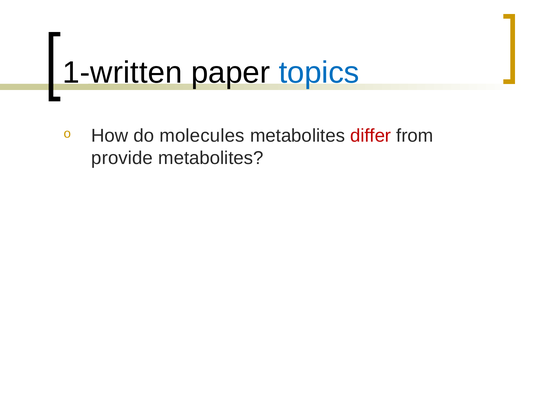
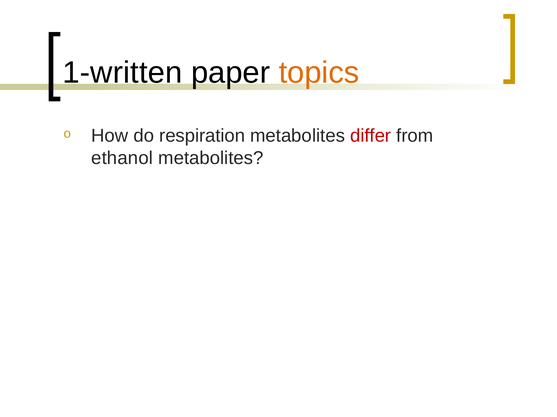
topics colour: blue -> orange
molecules: molecules -> respiration
provide: provide -> ethanol
